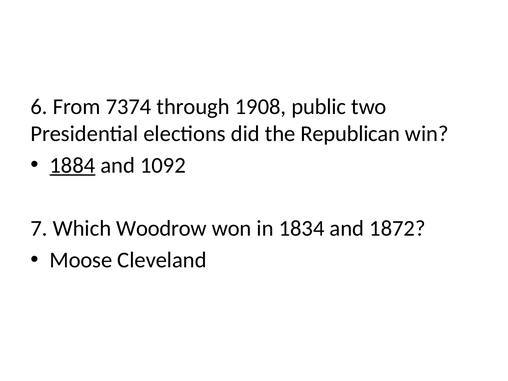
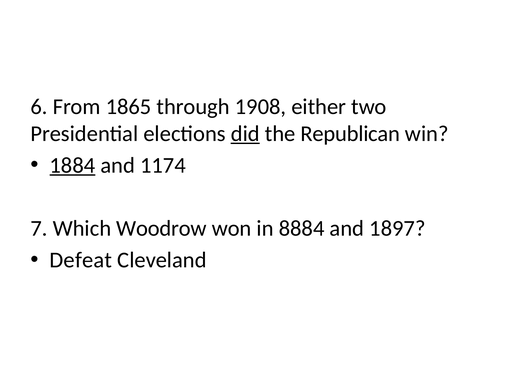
7374: 7374 -> 1865
public: public -> either
did underline: none -> present
1092: 1092 -> 1174
1834: 1834 -> 8884
1872: 1872 -> 1897
Moose: Moose -> Defeat
